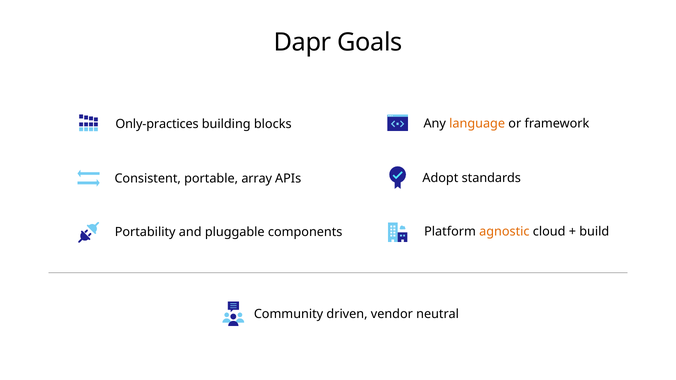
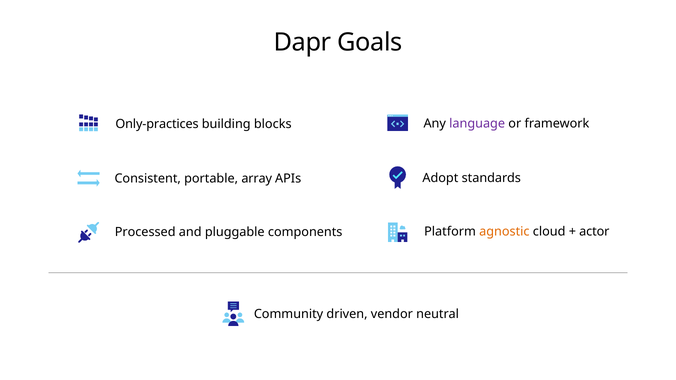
language colour: orange -> purple
build: build -> actor
Portability: Portability -> Processed
